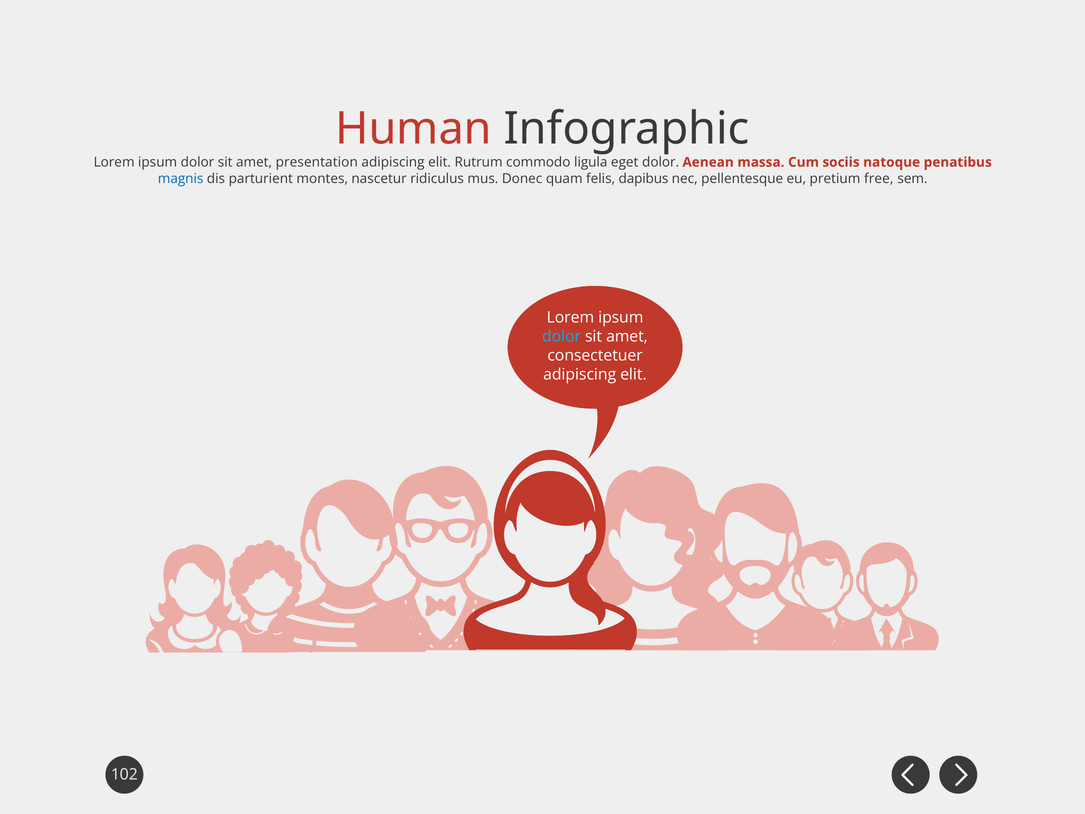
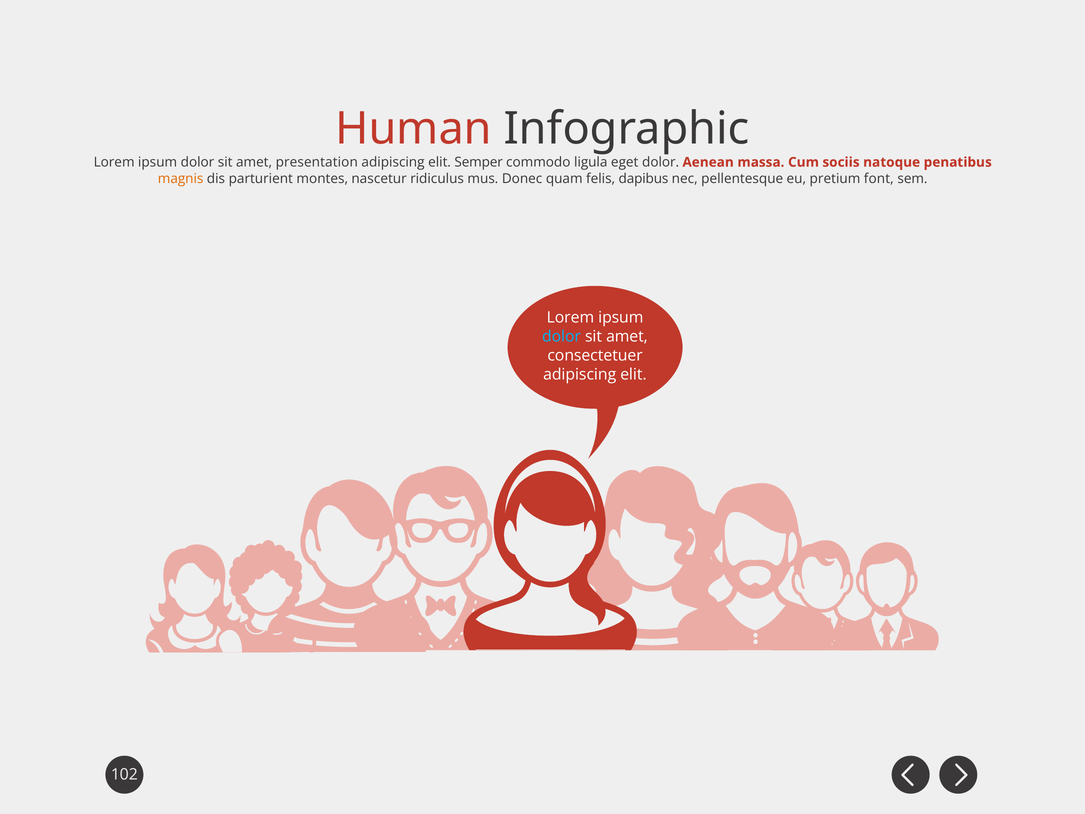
Rutrum: Rutrum -> Semper
magnis colour: blue -> orange
free: free -> font
